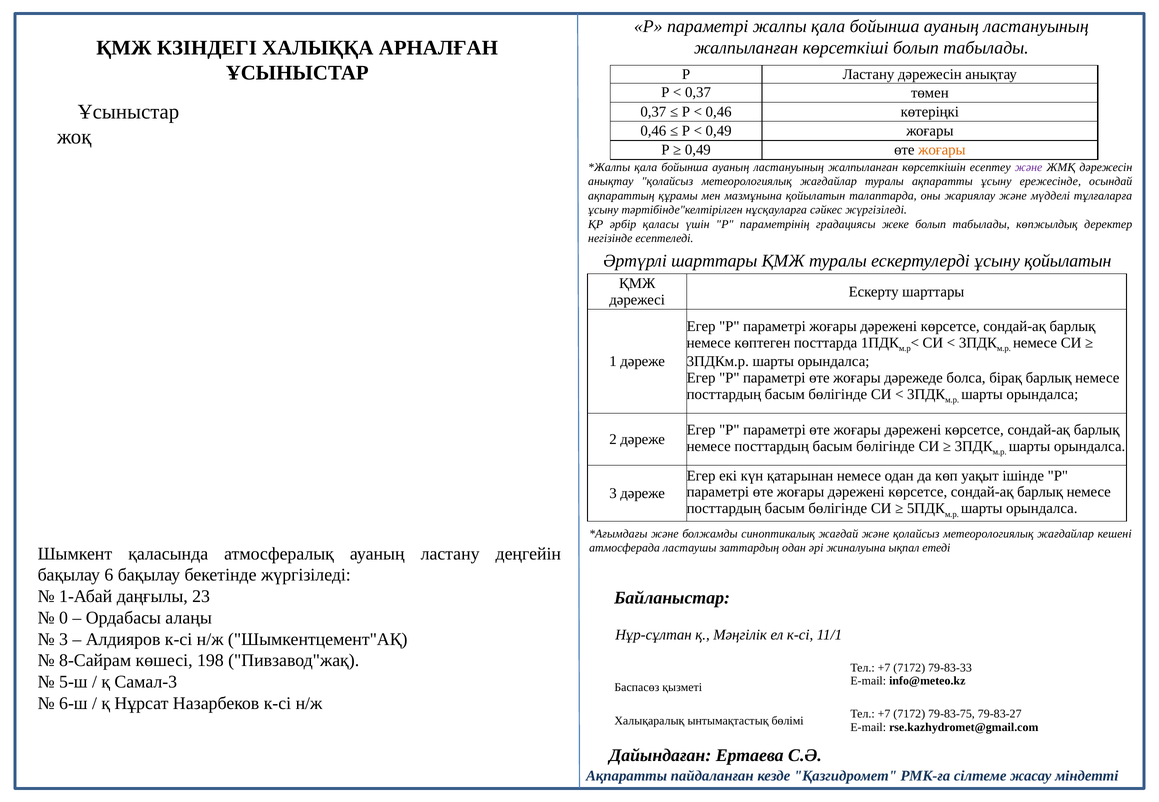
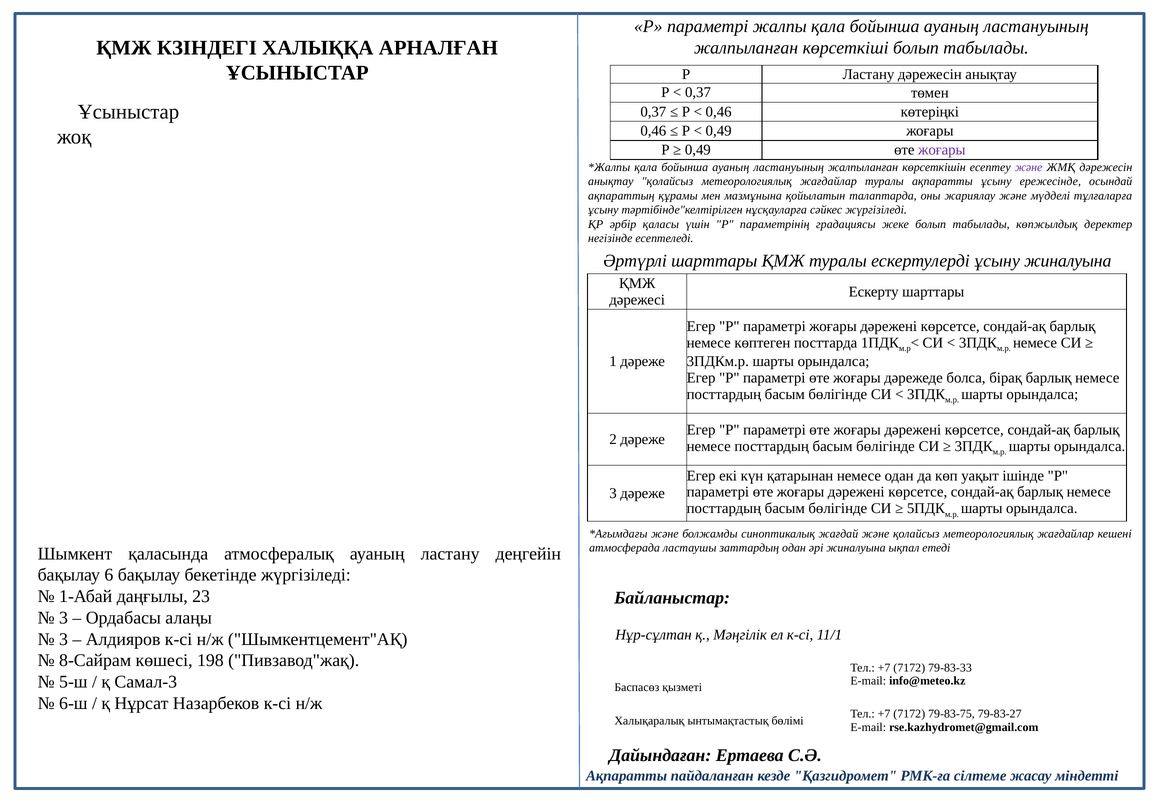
жоғары at (942, 150) colour: orange -> purple
ұсыну қойылатын: қойылатын -> жиналуына
0 at (64, 618): 0 -> 3
